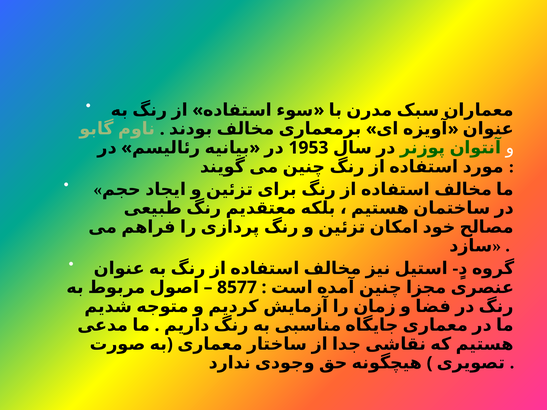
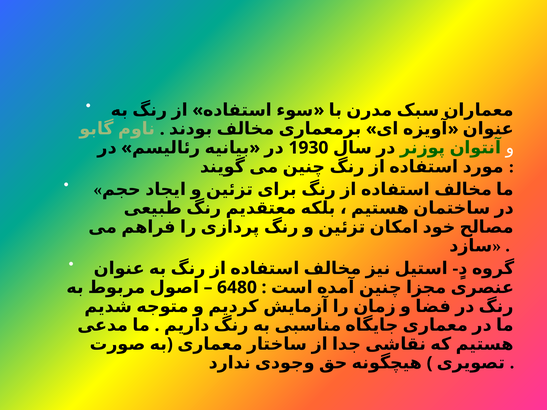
1953: 1953 -> 1930
8577: 8577 -> 6480
